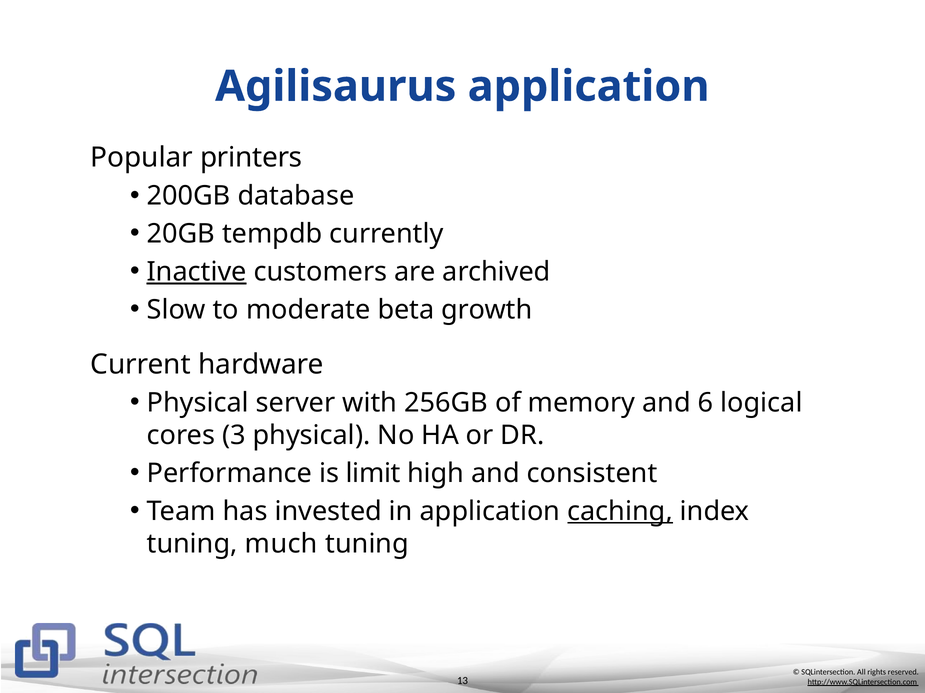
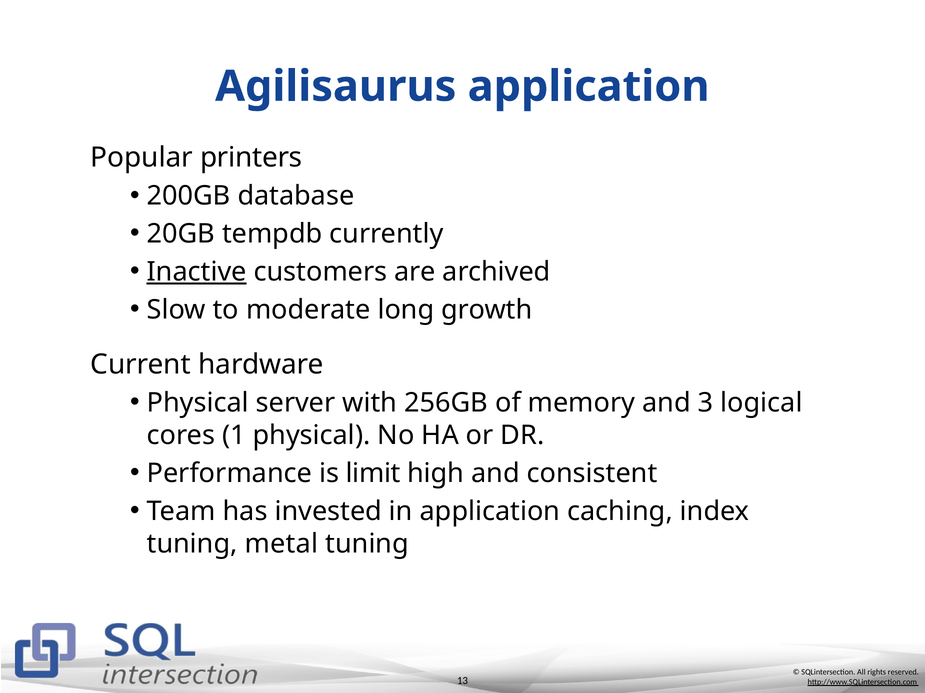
beta: beta -> long
6: 6 -> 3
3: 3 -> 1
caching underline: present -> none
much: much -> metal
